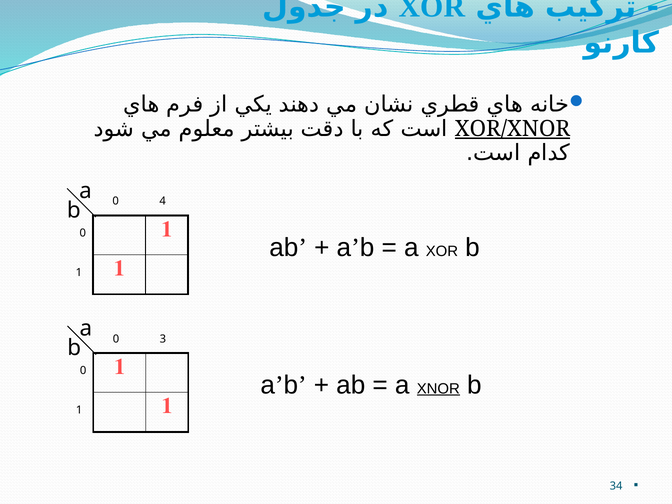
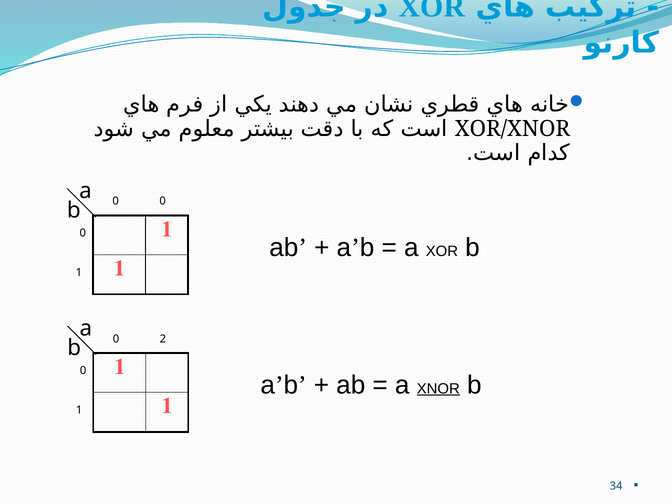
XOR/XNOR underline: present -> none
4 at (163, 201): 4 -> 0
3: 3 -> 2
